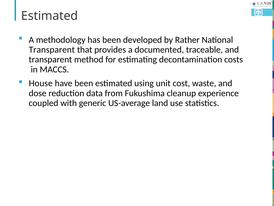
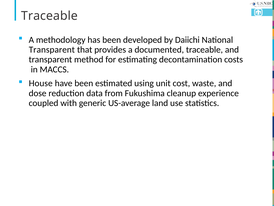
Estimated at (50, 16): Estimated -> Traceable
Rather: Rather -> Daiichi
